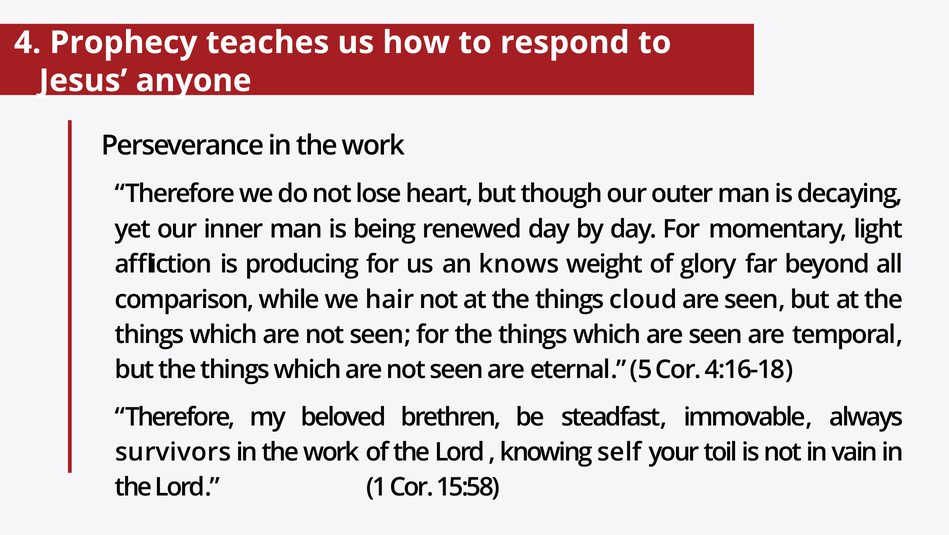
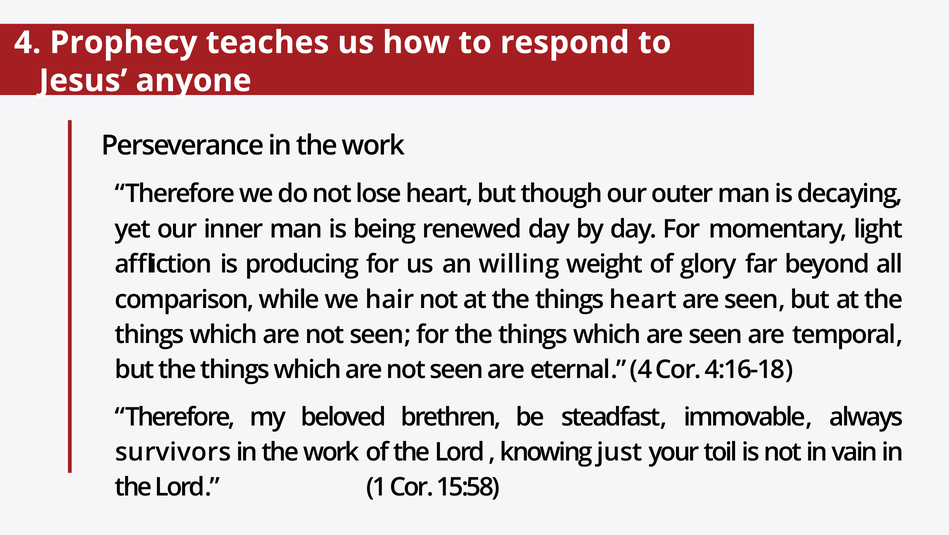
knows: knows -> willing
things cloud: cloud -> heart
eternal 5: 5 -> 4
self: self -> just
